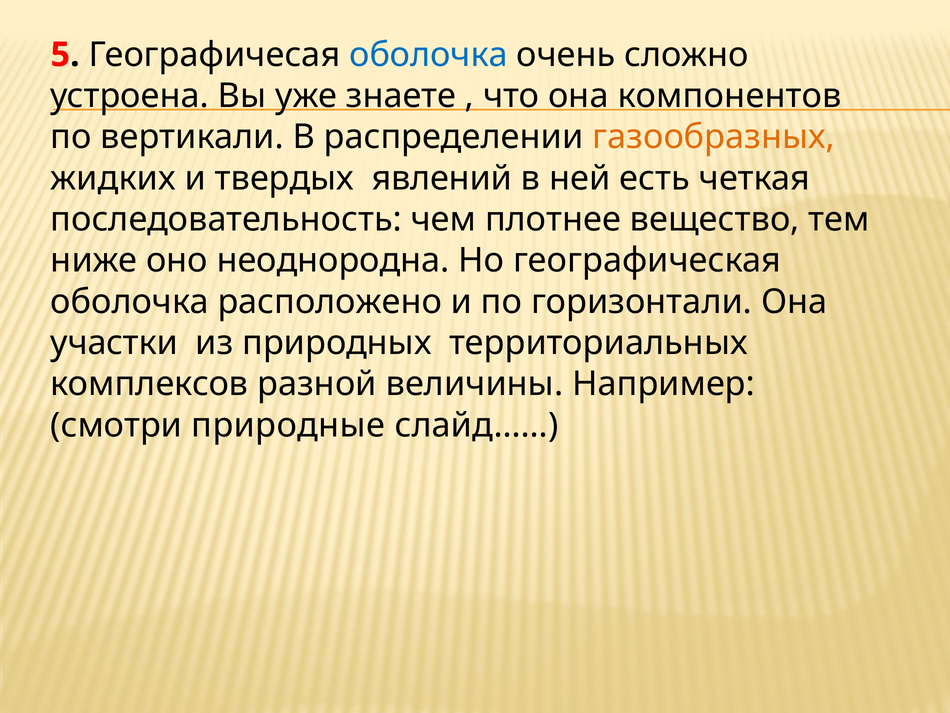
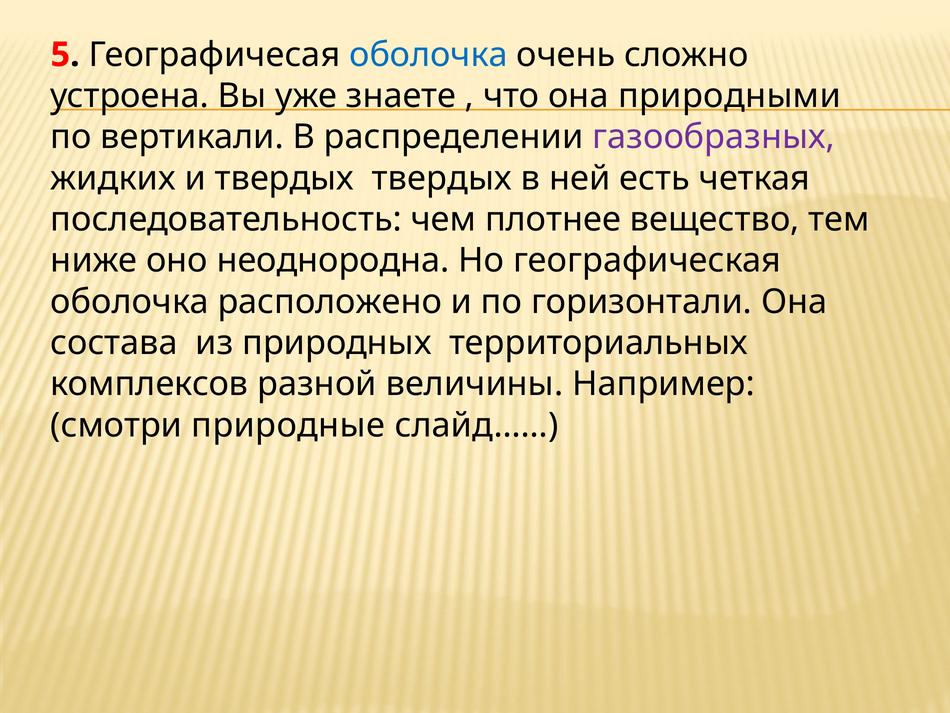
компонентов: компонентов -> природными
газообразных colour: orange -> purple
твердых явлений: явлений -> твердых
участки: участки -> состава
